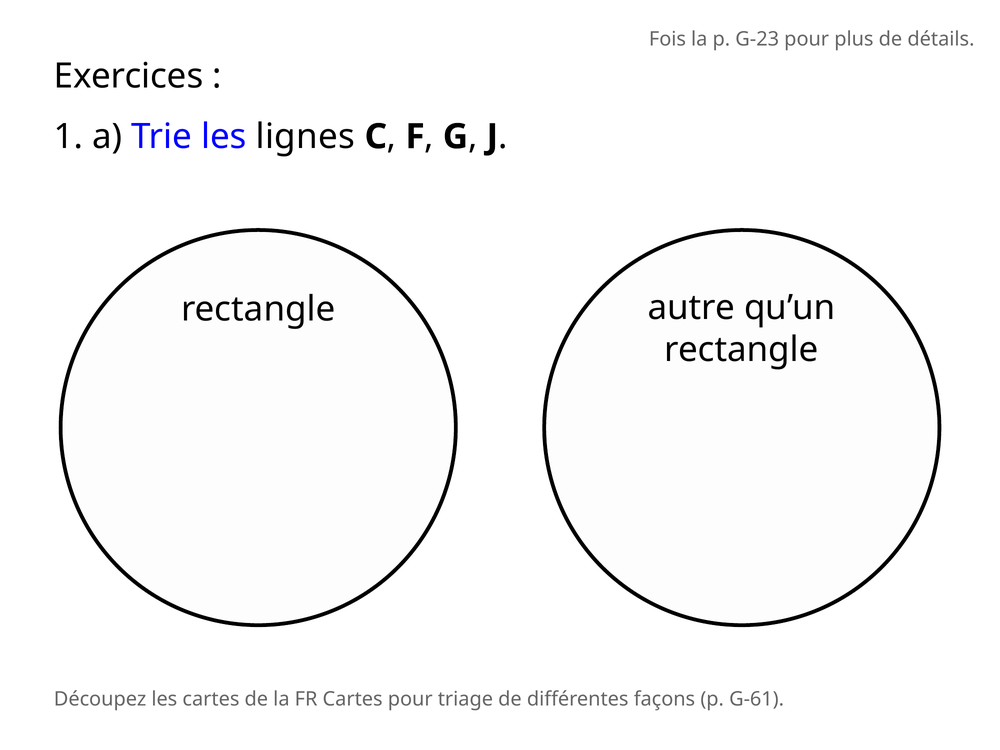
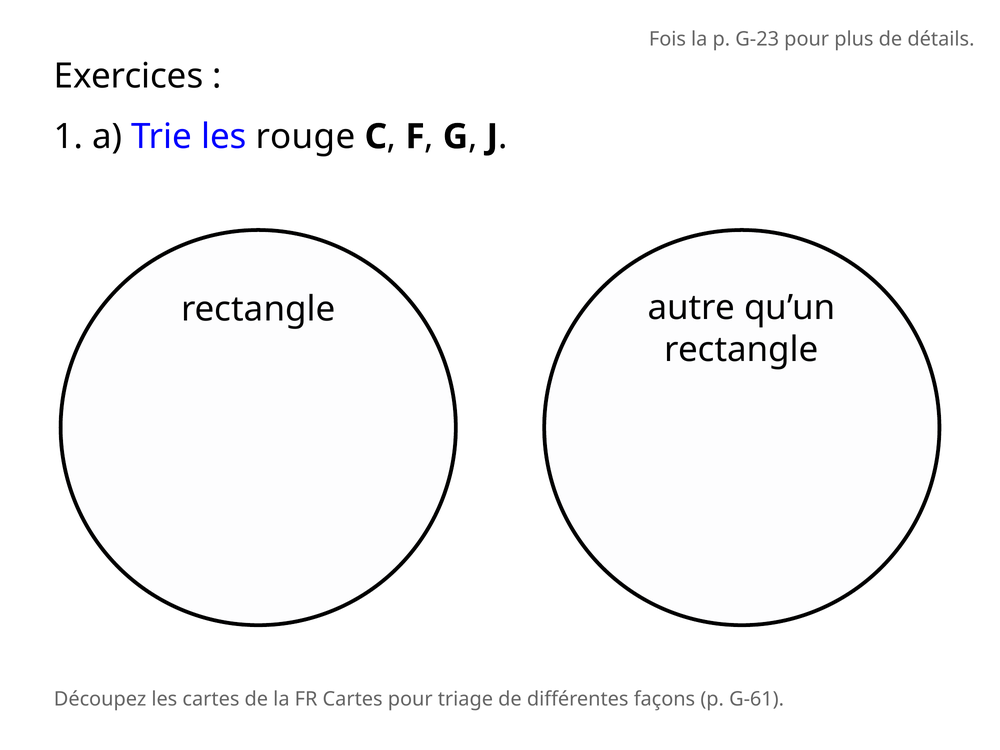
lignes: lignes -> rouge
